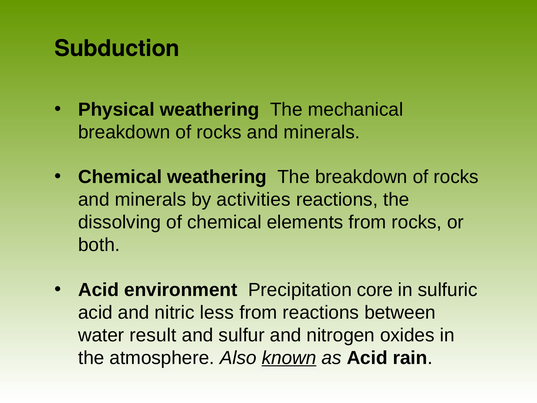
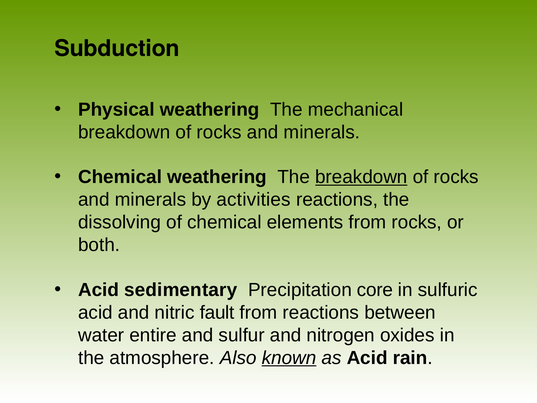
breakdown at (361, 177) underline: none -> present
environment: environment -> sedimentary
less: less -> fault
result: result -> entire
